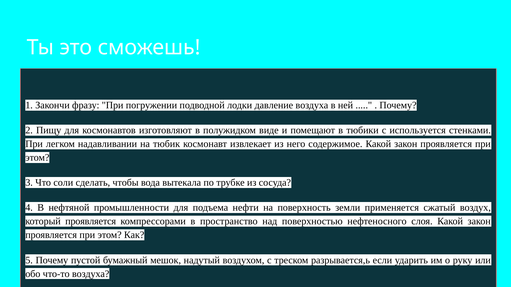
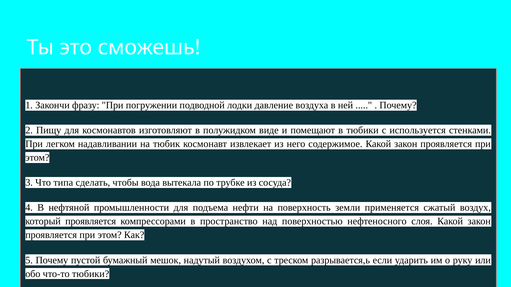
соли: соли -> типа
что-то воздуха: воздуха -> тюбики
